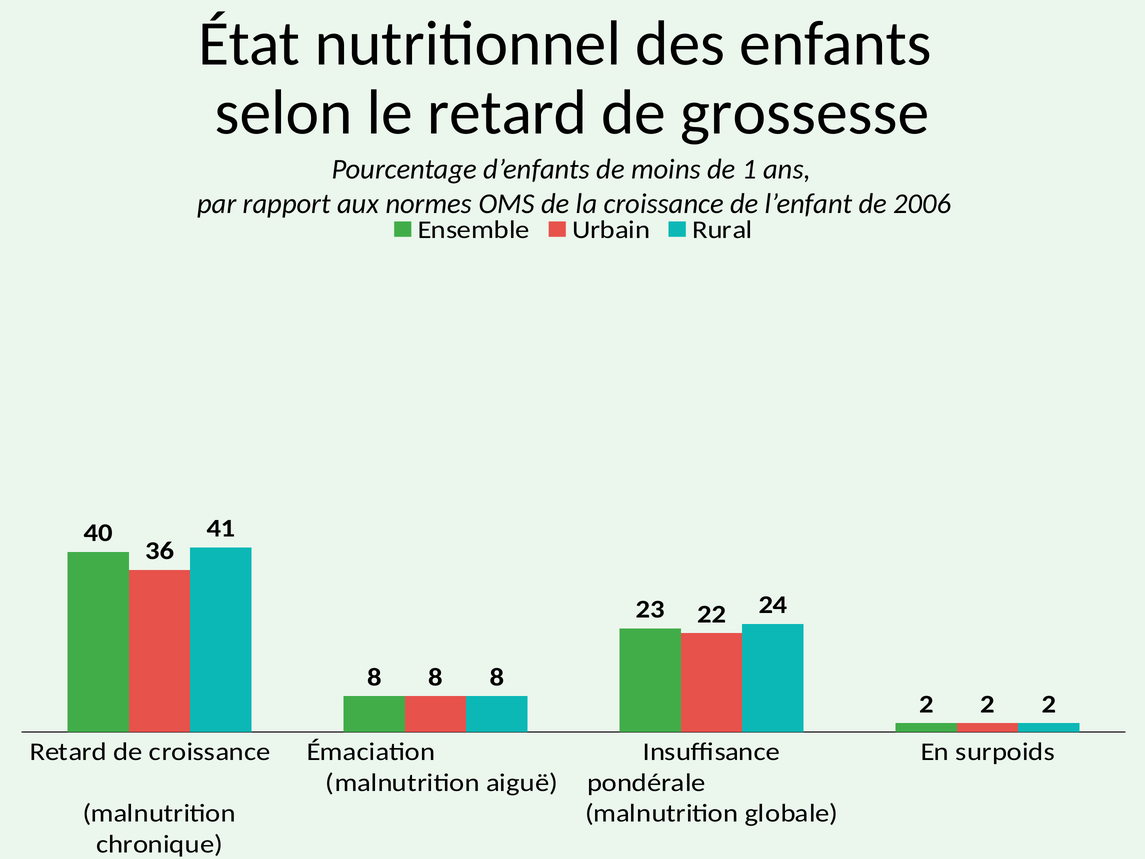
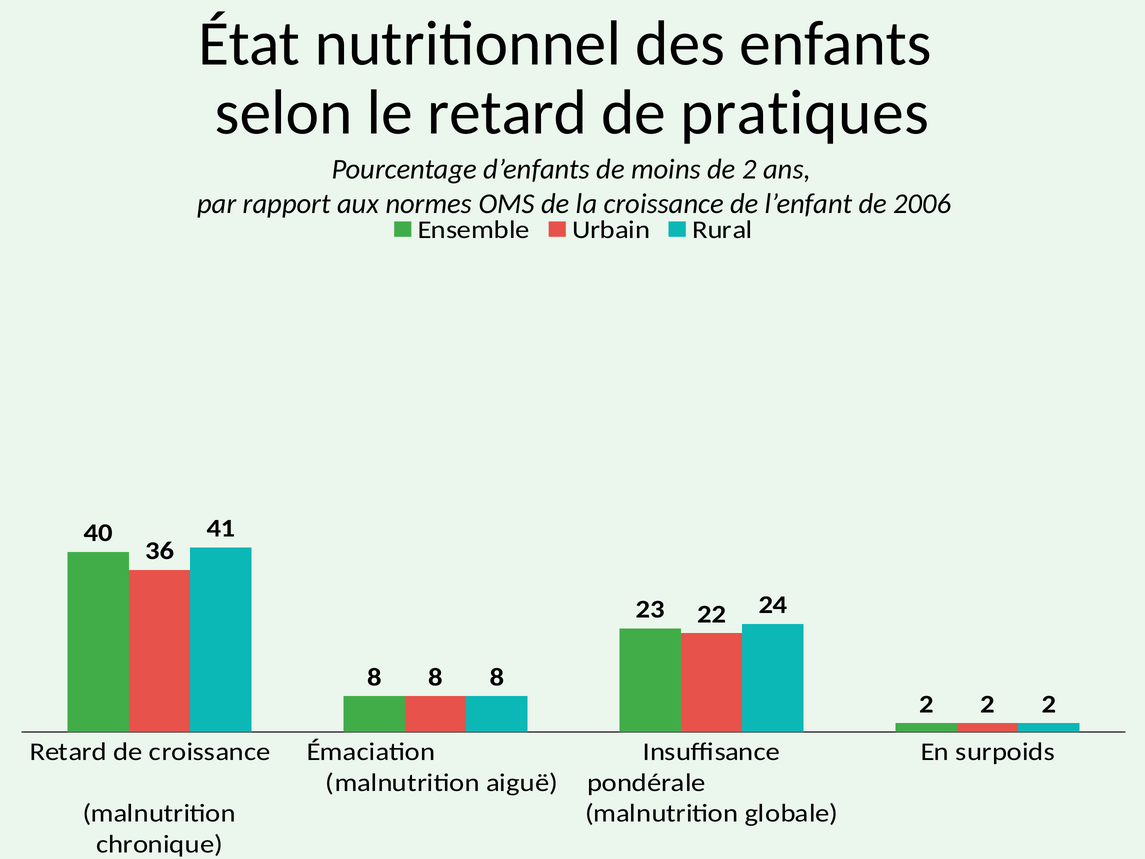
grossesse: grossesse -> pratiques
de 1: 1 -> 2
